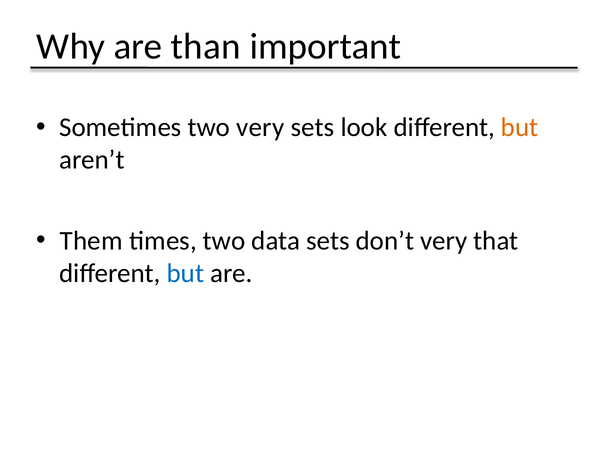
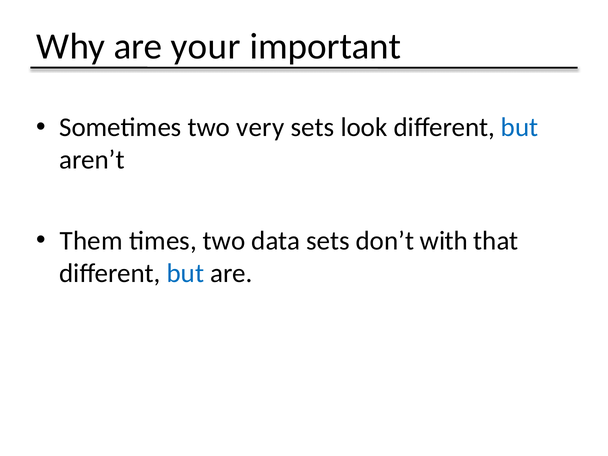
than: than -> your
but at (520, 128) colour: orange -> blue
don’t very: very -> with
